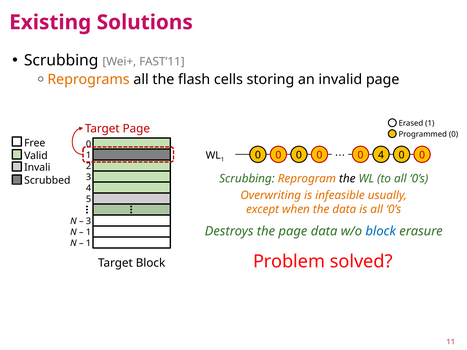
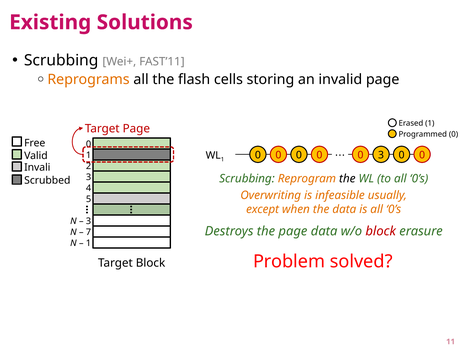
0 4: 4 -> 3
block at (381, 231) colour: blue -> red
1 at (88, 232): 1 -> 7
